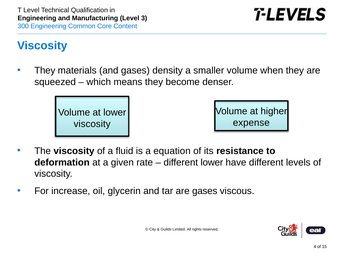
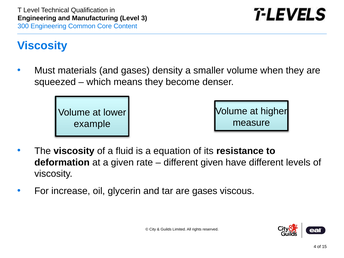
They at (45, 71): They -> Must
expense: expense -> measure
viscosity at (92, 124): viscosity -> example
different lower: lower -> given
